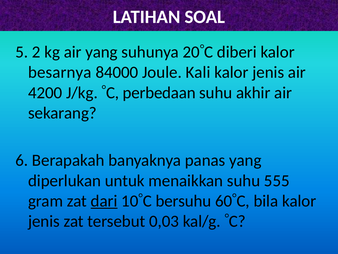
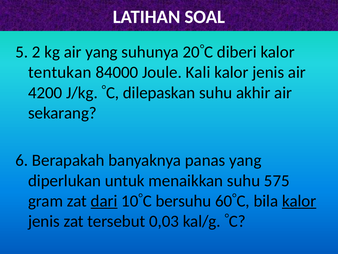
besarnya: besarnya -> tentukan
perbedaan: perbedaan -> dilepaskan
555: 555 -> 575
kalor at (299, 201) underline: none -> present
